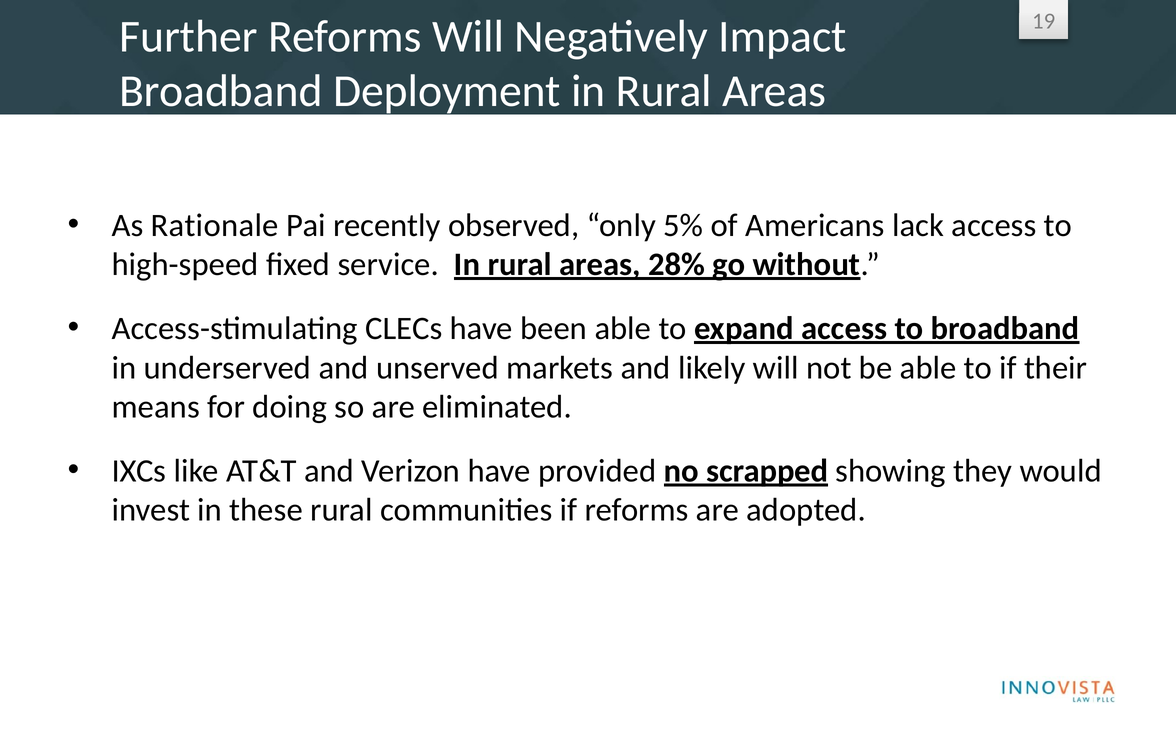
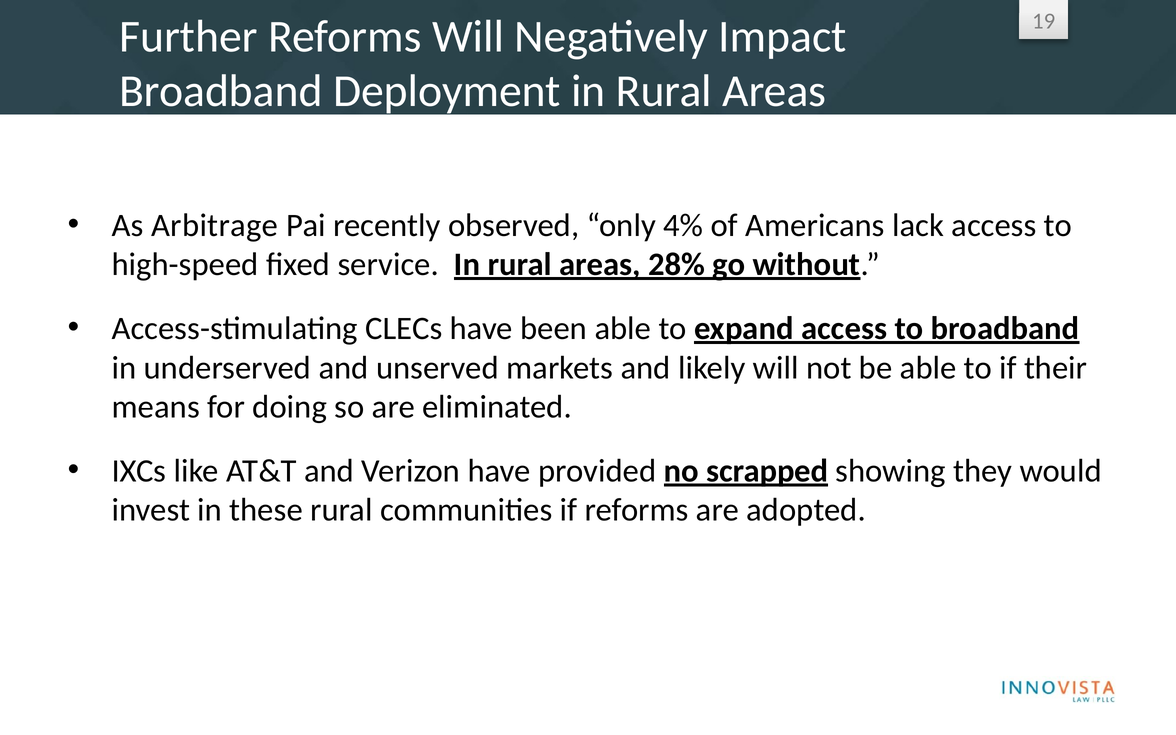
Rationale: Rationale -> Arbitrage
5%: 5% -> 4%
